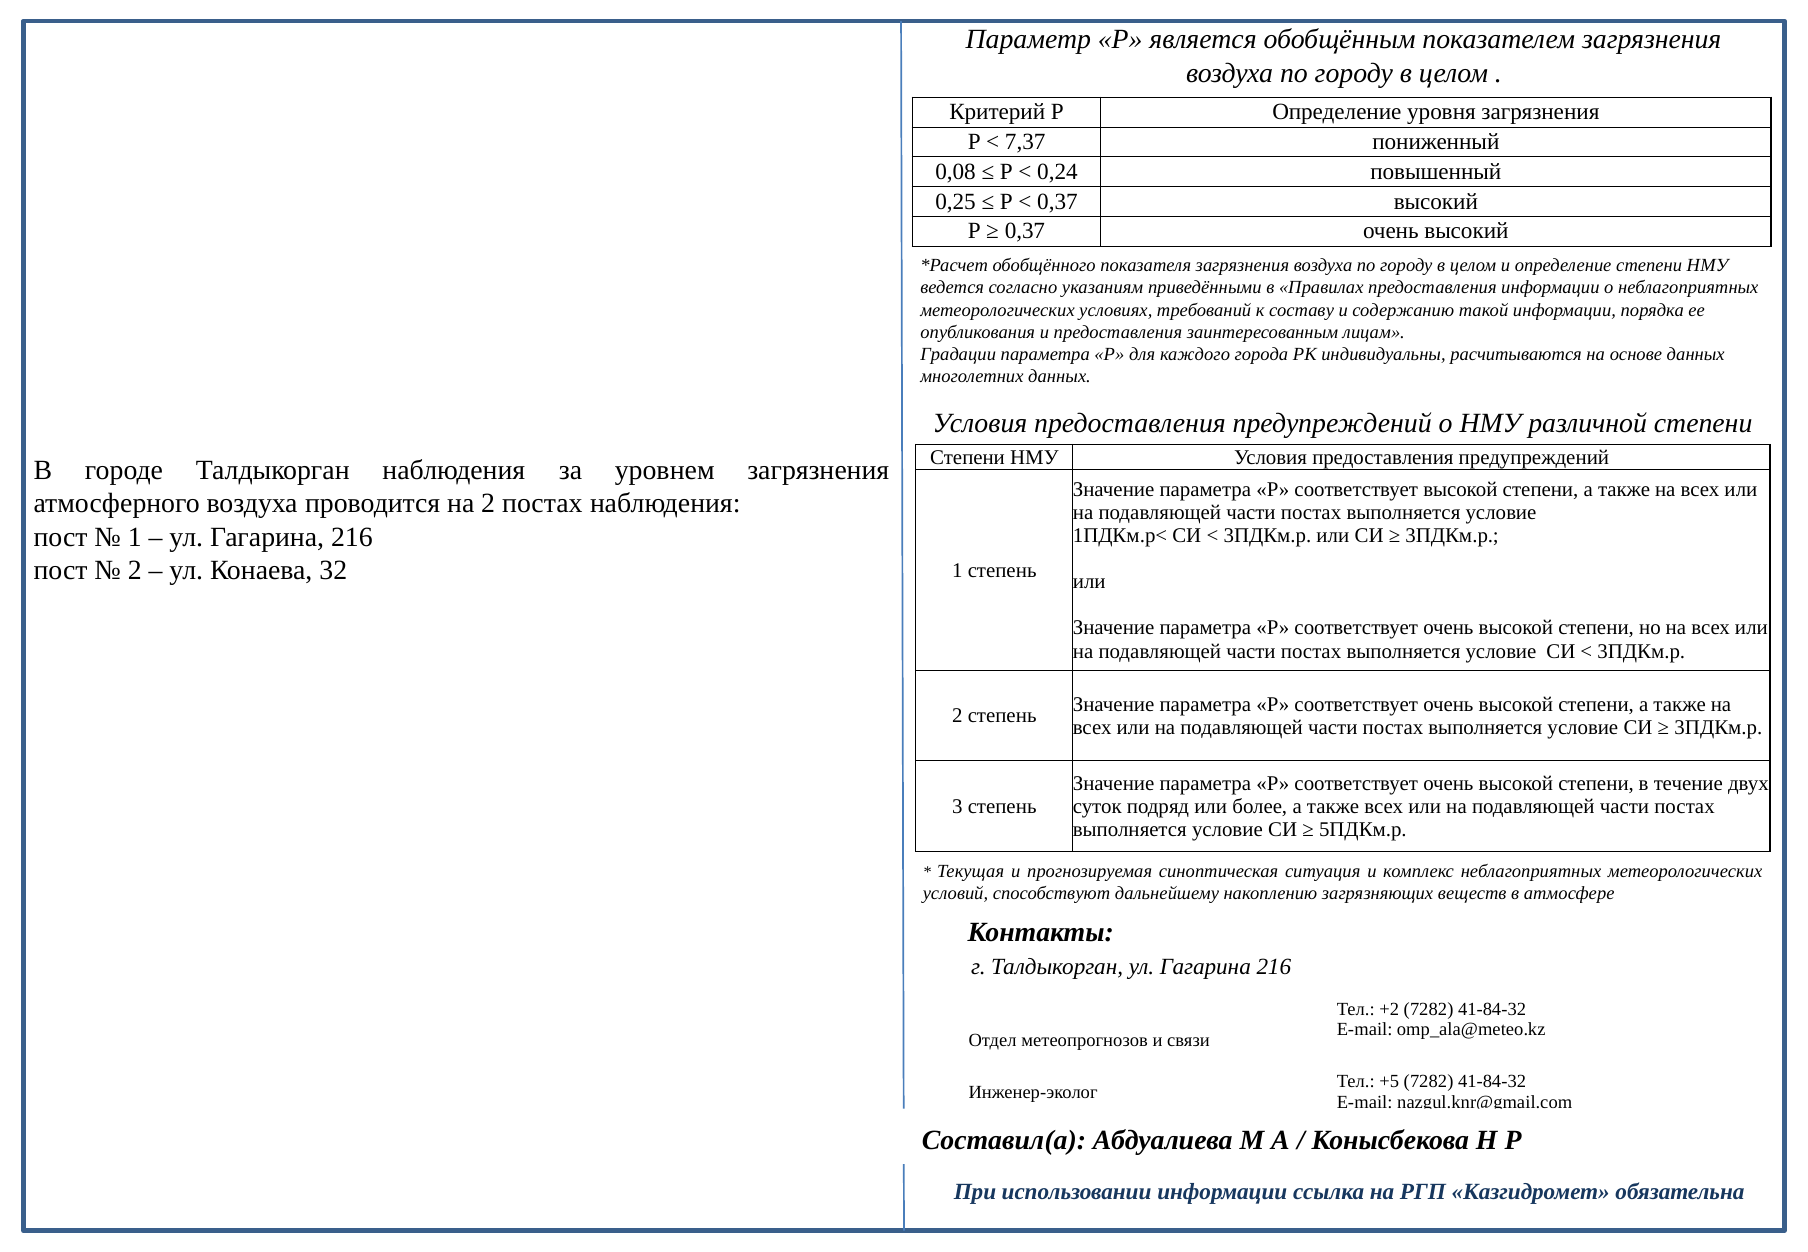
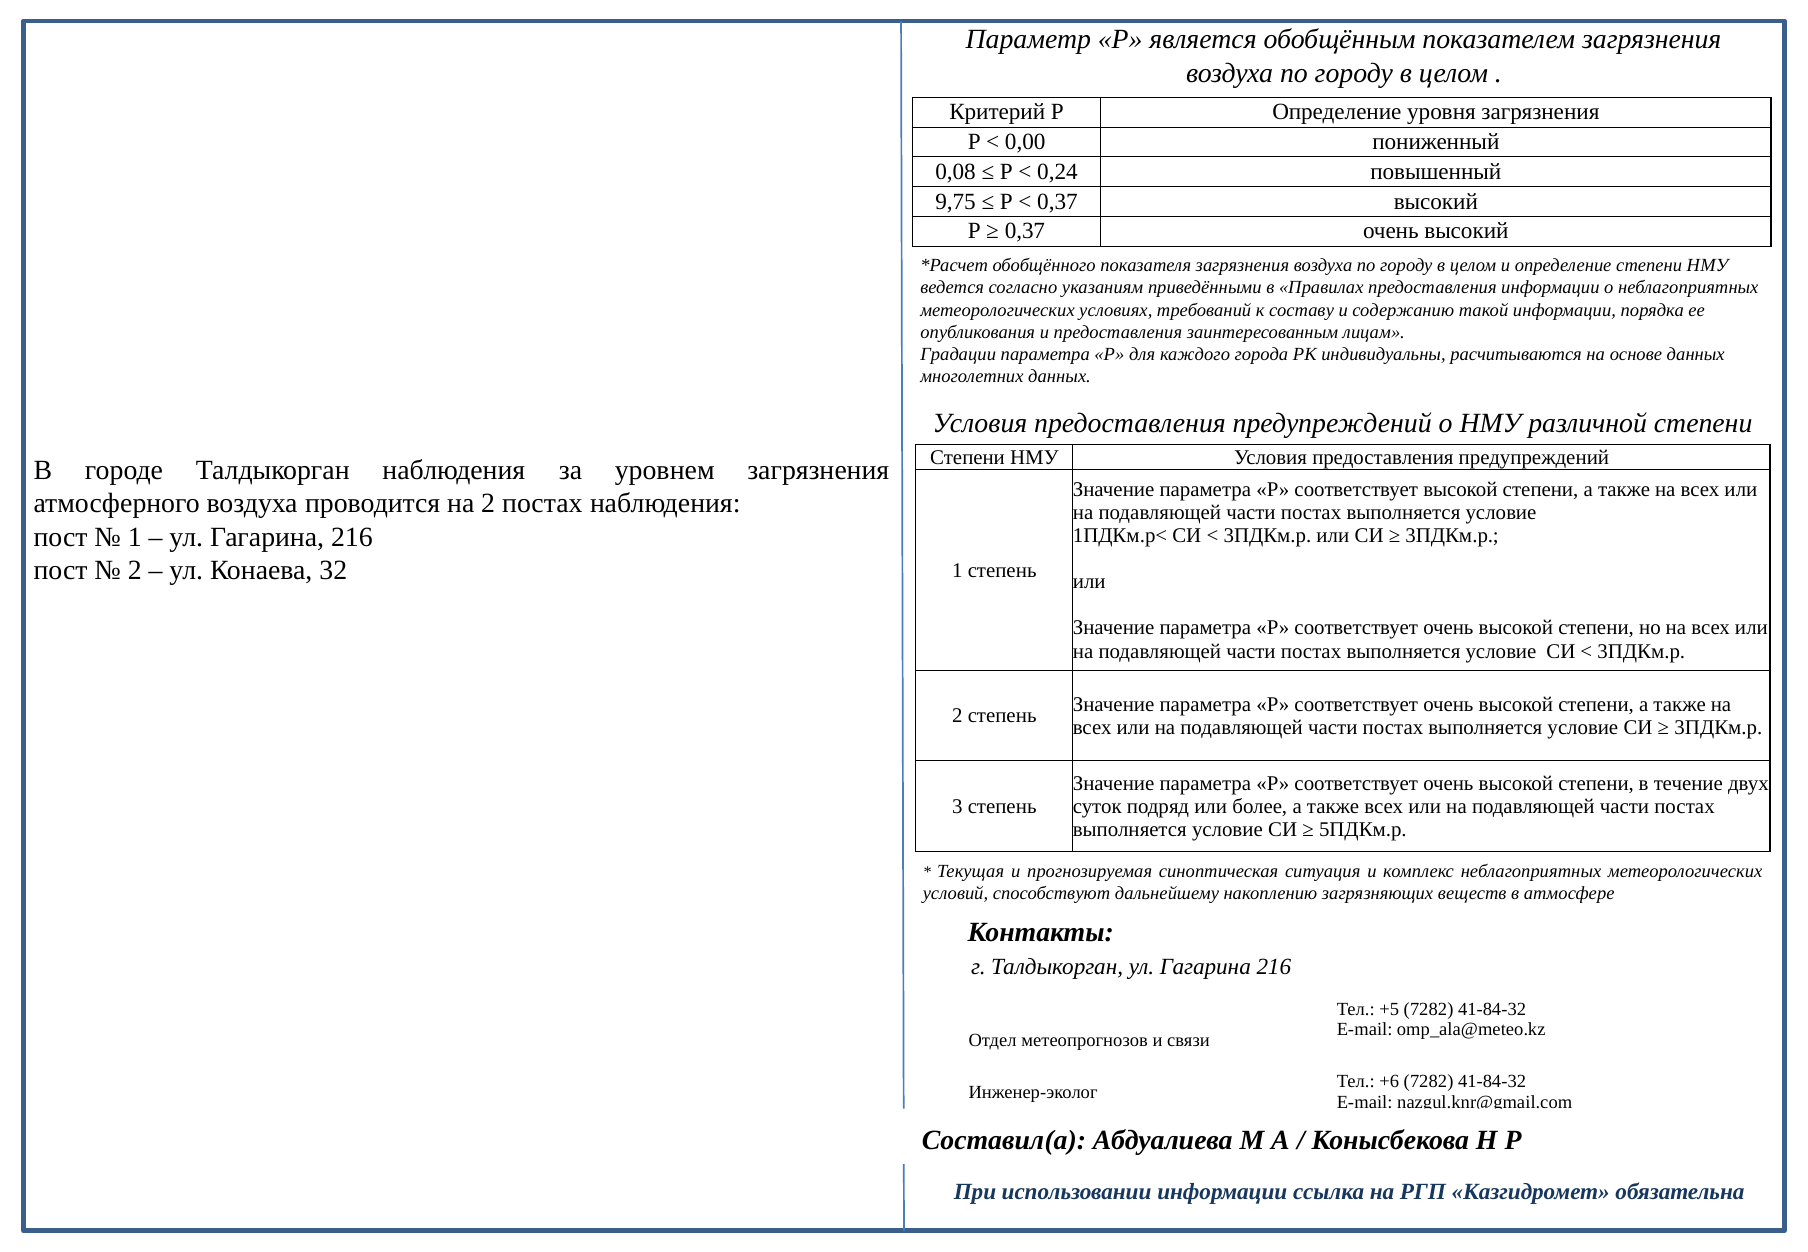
7,37: 7,37 -> 0,00
0,25: 0,25 -> 9,75
+2: +2 -> +5
+5: +5 -> +6
